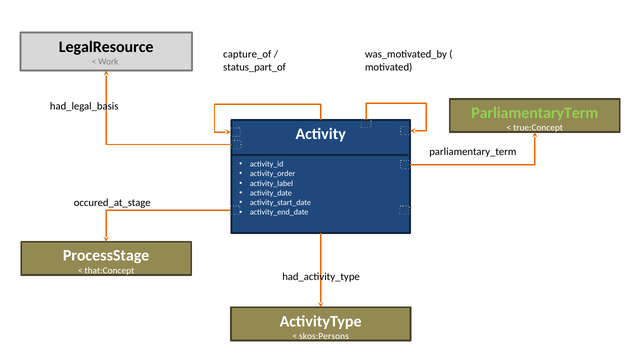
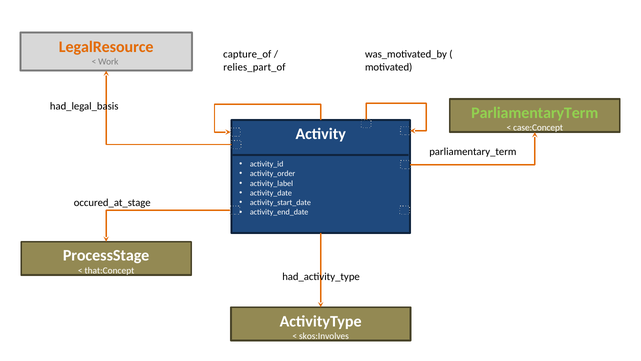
LegalResource colour: black -> orange
status_part_of: status_part_of -> relies_part_of
true:Concept: true:Concept -> case:Concept
skos:Persons: skos:Persons -> skos:Involves
